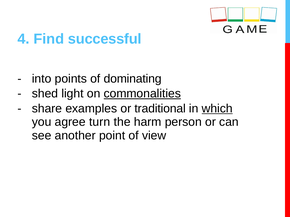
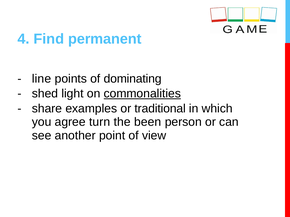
successful: successful -> permanent
into: into -> line
which underline: present -> none
harm: harm -> been
